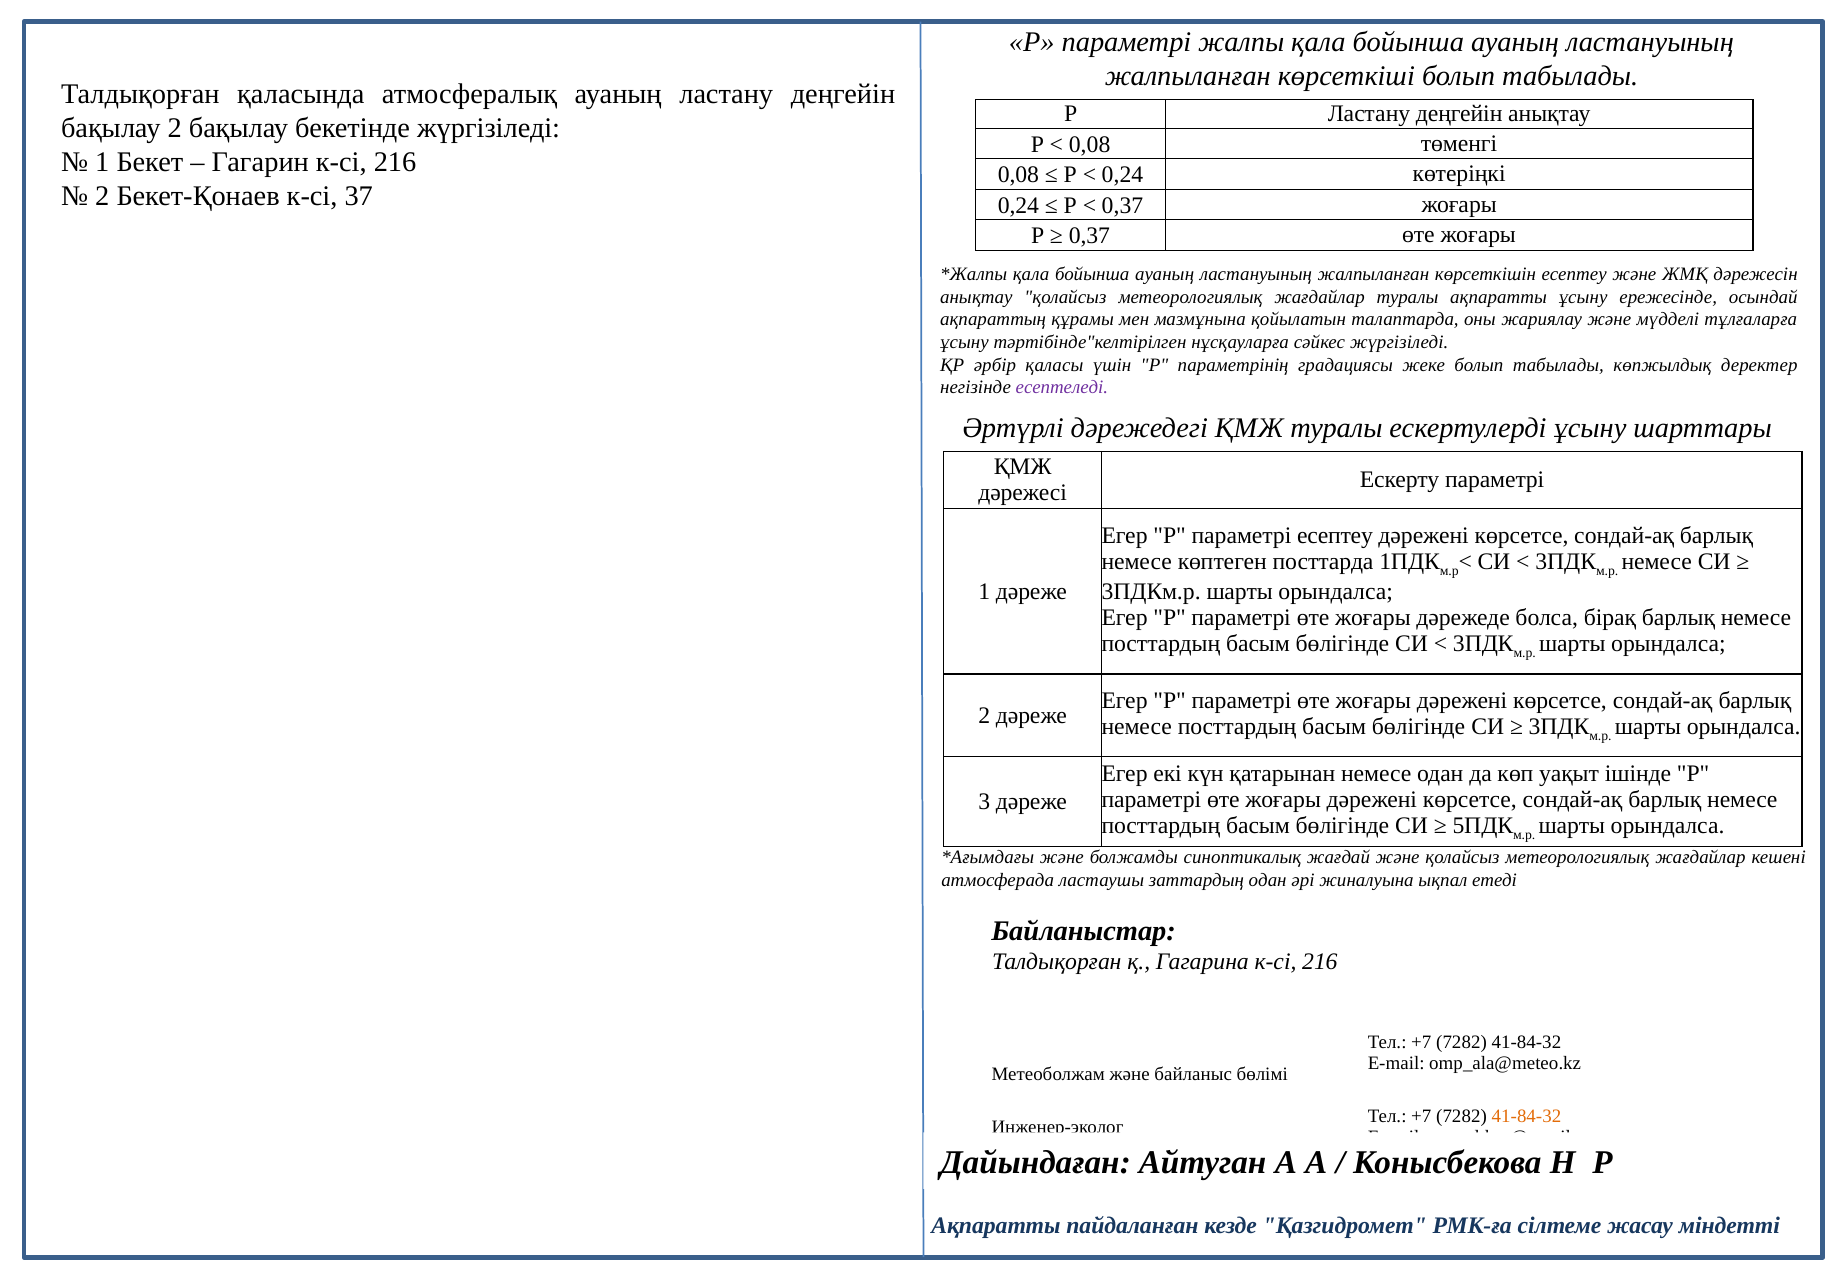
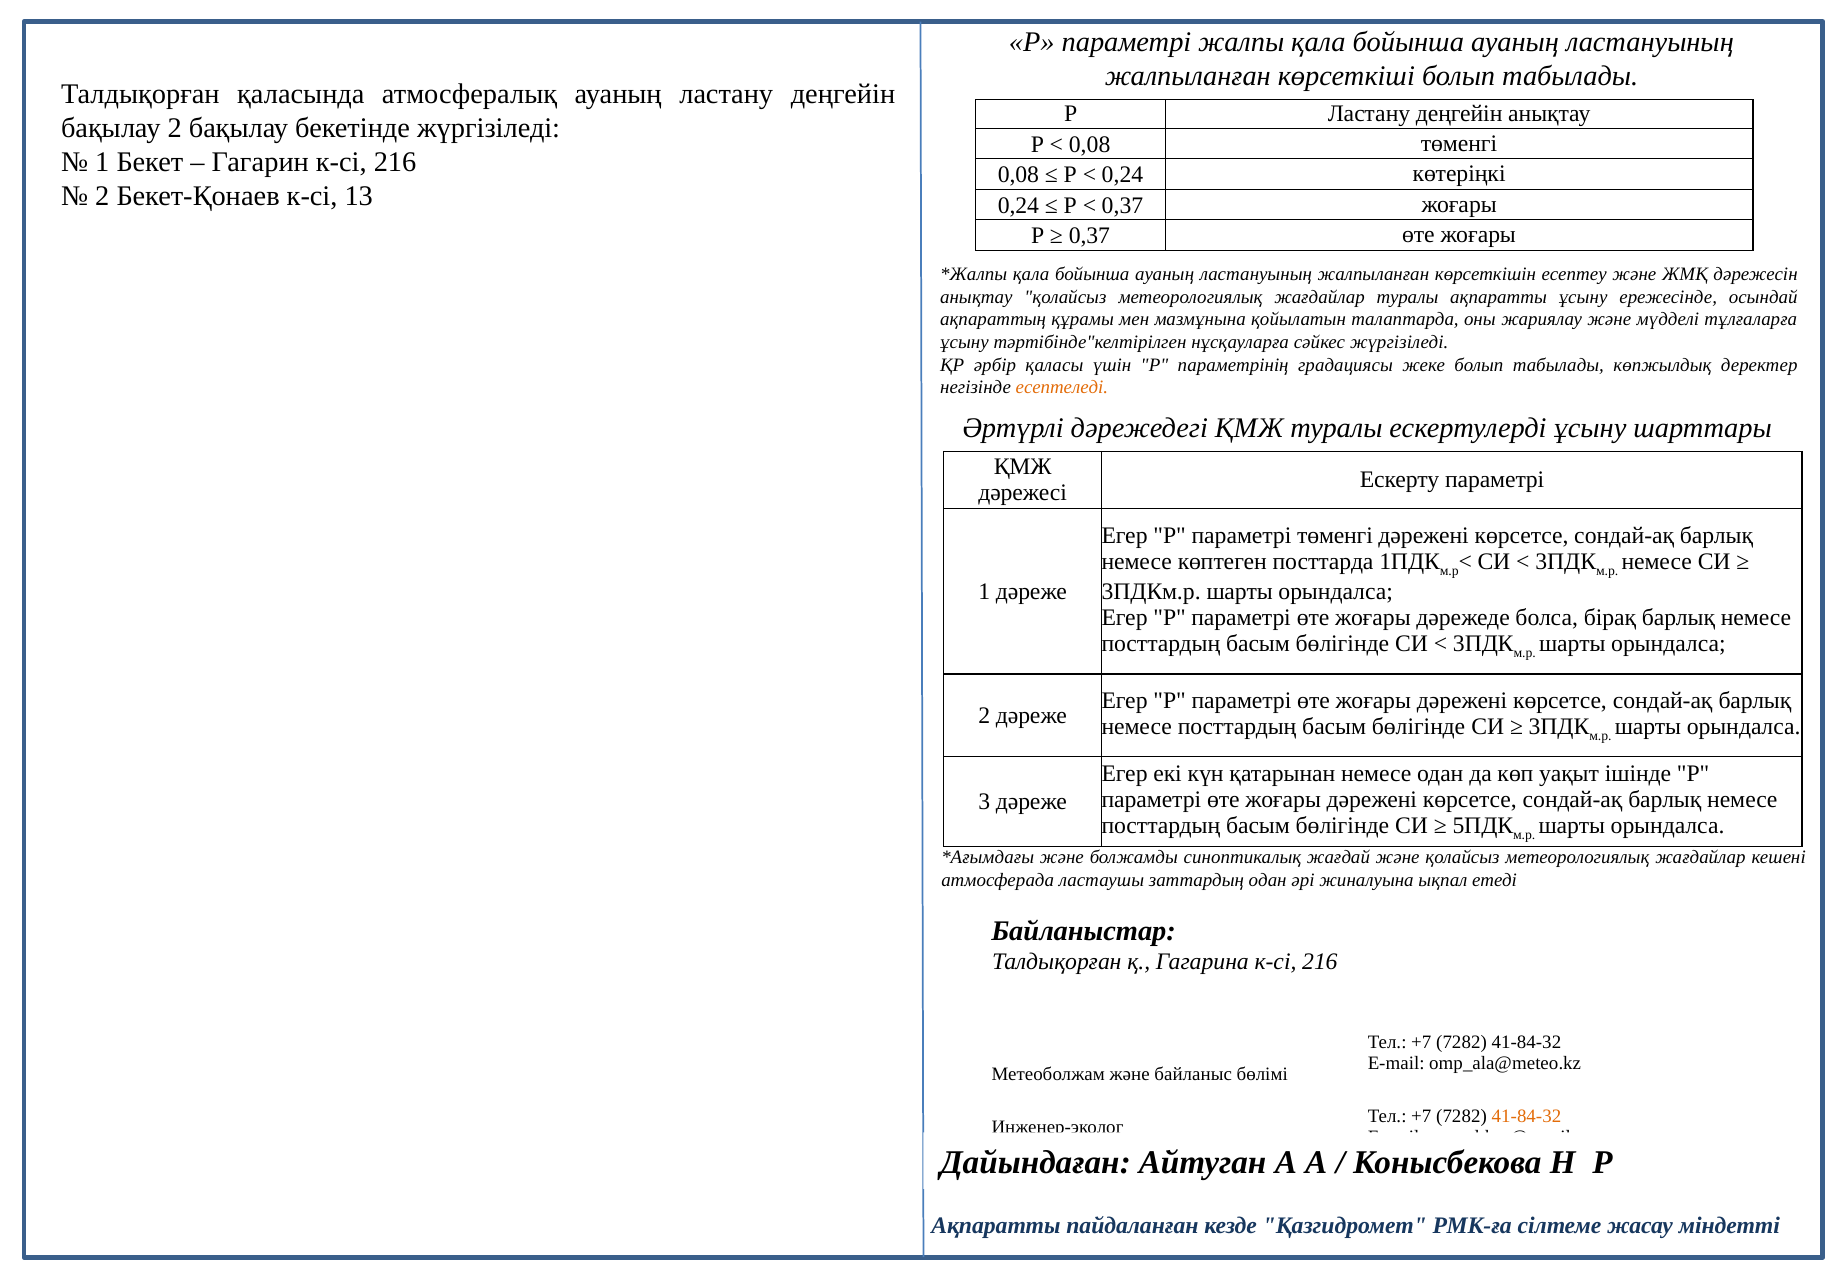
37: 37 -> 13
есептеледі colour: purple -> orange
параметрі есептеу: есептеу -> төменгі
